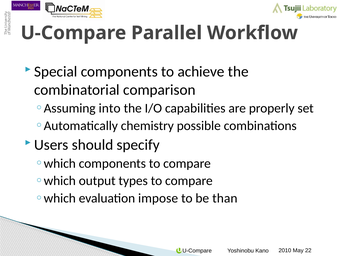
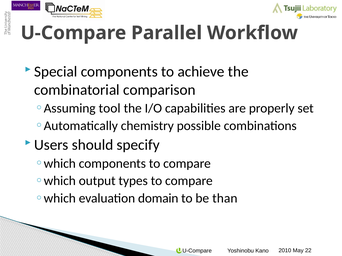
into: into -> tool
impose: impose -> domain
